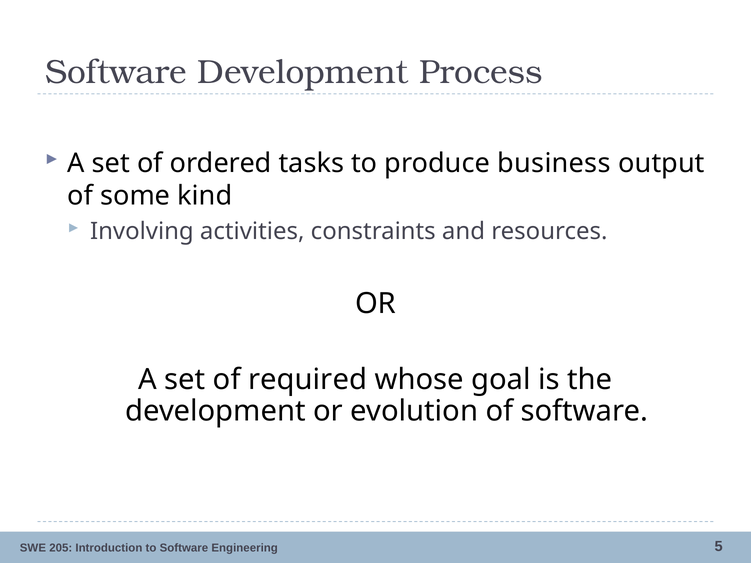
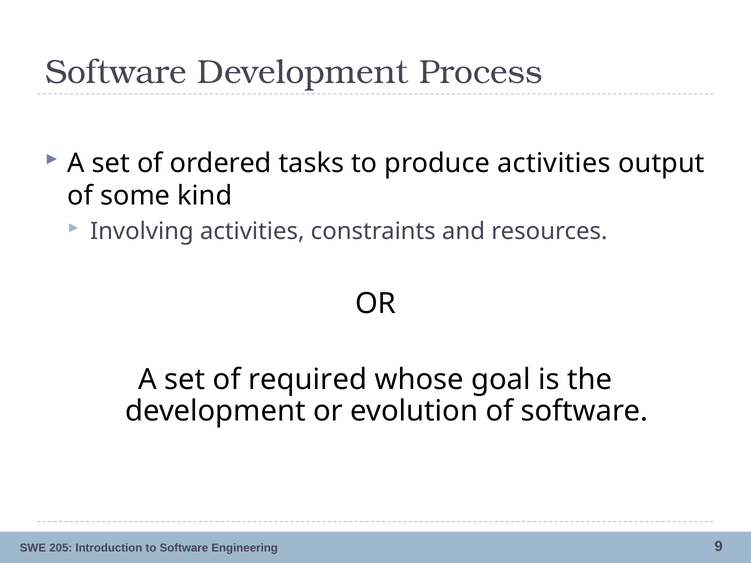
produce business: business -> activities
5: 5 -> 9
